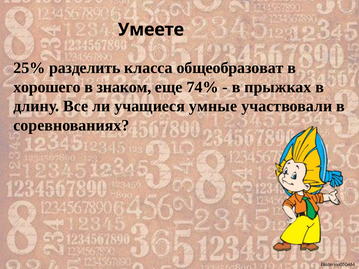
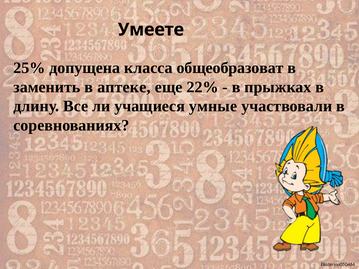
разделить: разделить -> допущена
хорошего: хорошего -> заменить
знаком: знаком -> аптеке
74%: 74% -> 22%
